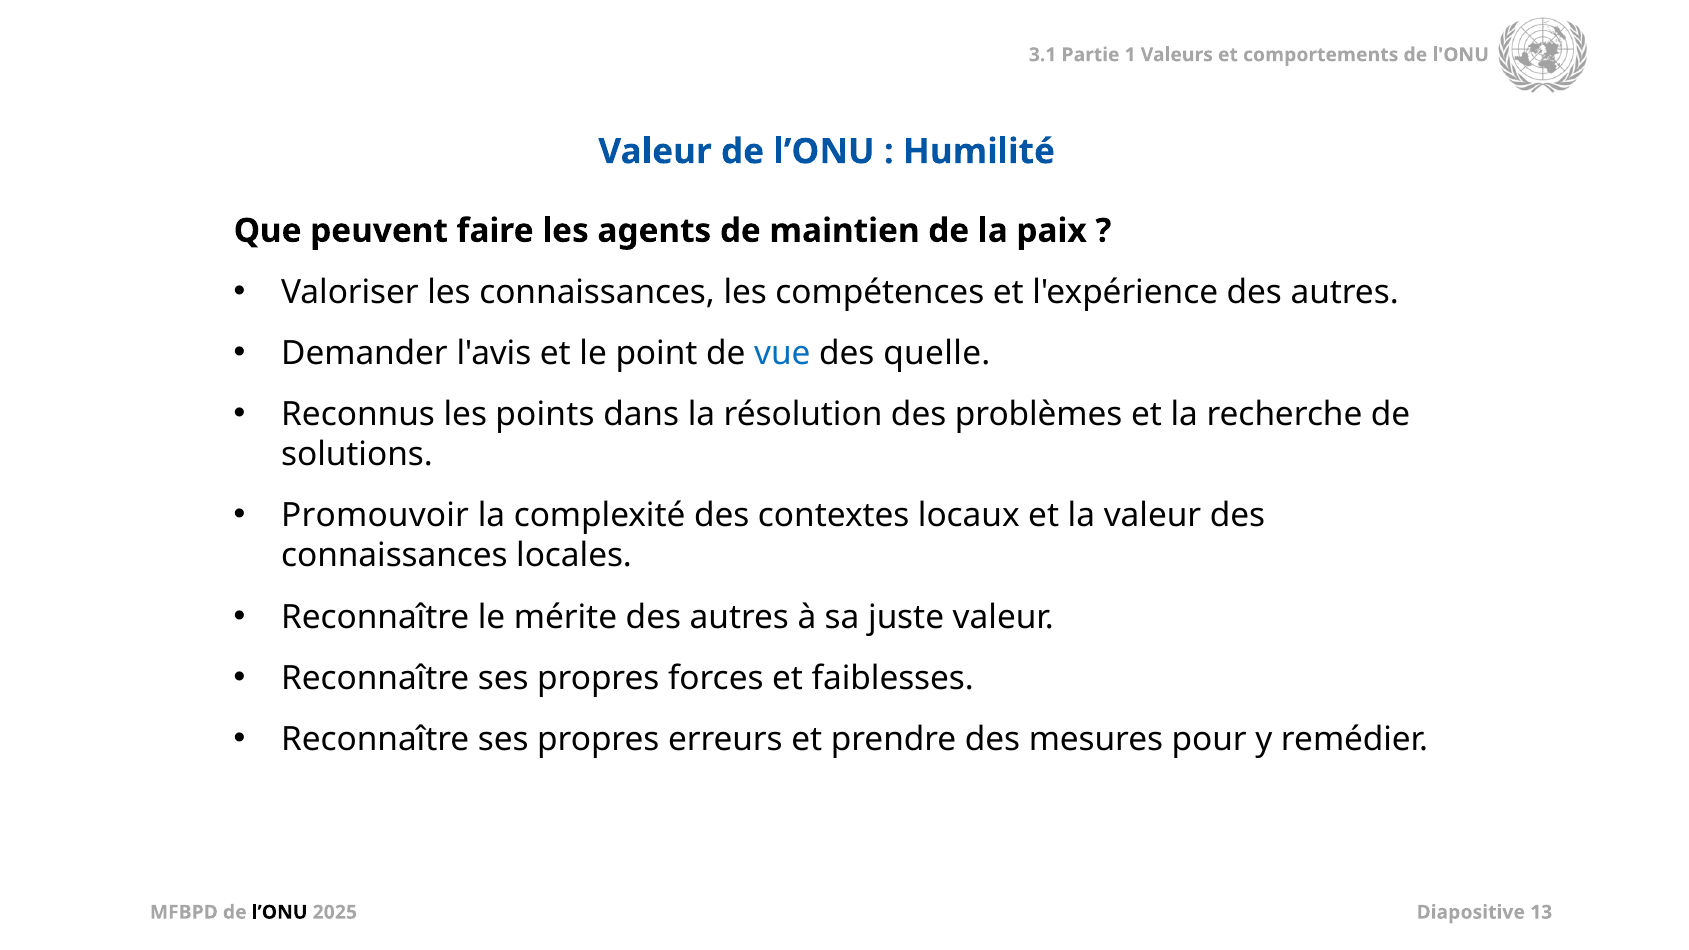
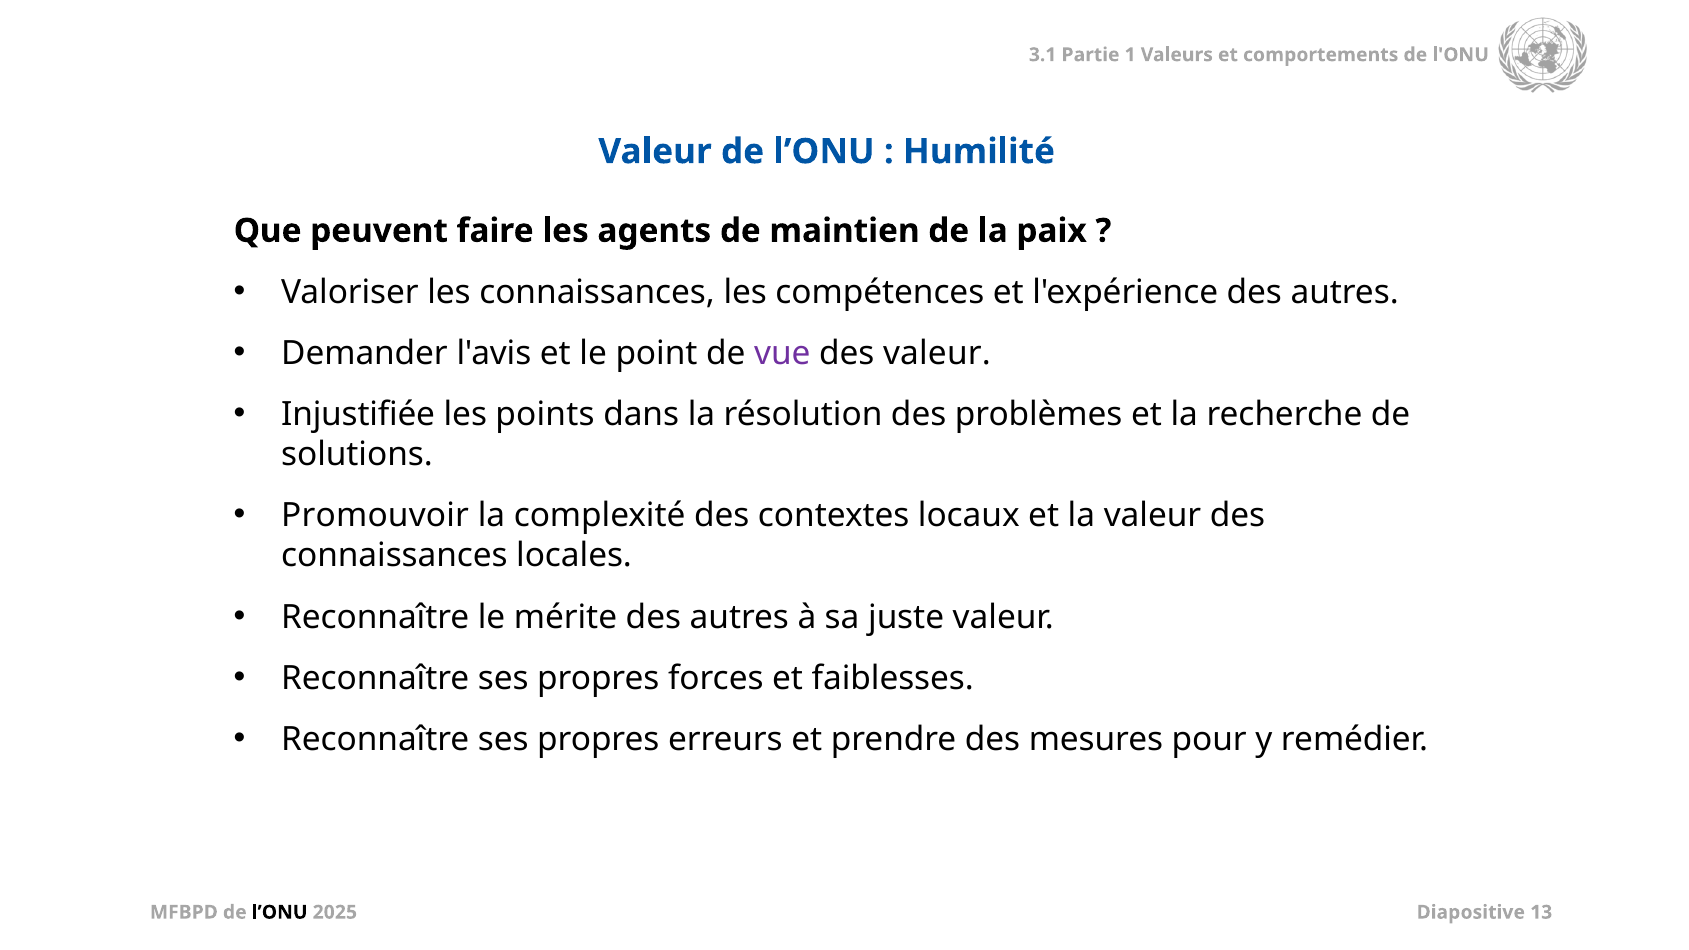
vue colour: blue -> purple
des quelle: quelle -> valeur
Reconnus: Reconnus -> Injustifiée
